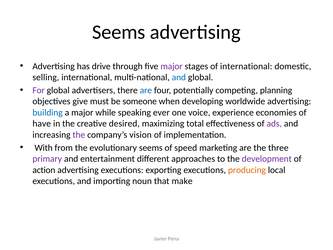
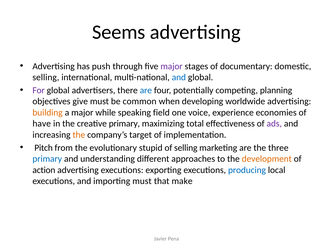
drive: drive -> push
of international: international -> documentary
someone: someone -> common
building colour: blue -> orange
ever: ever -> field
creative desired: desired -> primary
the at (79, 135) colour: purple -> orange
vision: vision -> target
With: With -> Pitch
evolutionary seems: seems -> stupid
of speed: speed -> selling
primary at (47, 159) colour: purple -> blue
entertainment: entertainment -> understanding
development colour: purple -> orange
producing colour: orange -> blue
importing noun: noun -> must
